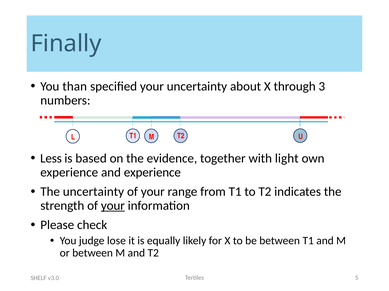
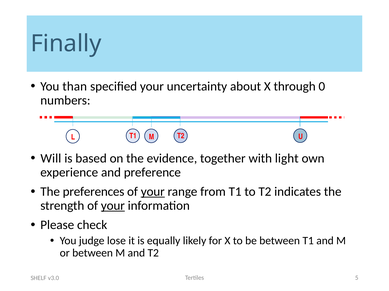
3: 3 -> 0
Less: Less -> Will
and experience: experience -> preference
The uncertainty: uncertainty -> preferences
your at (153, 192) underline: none -> present
